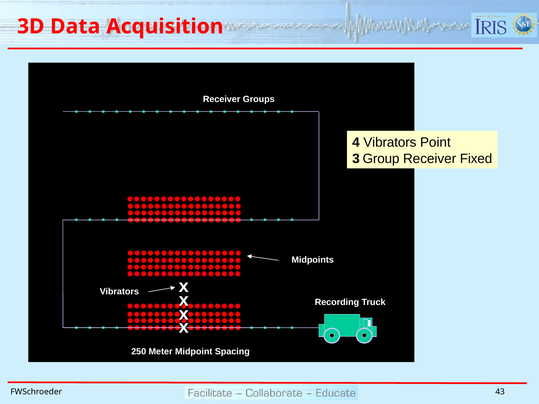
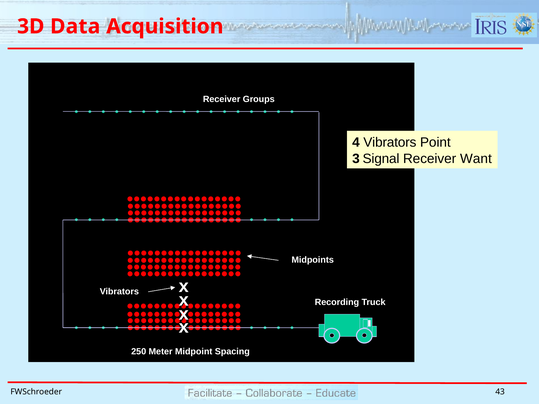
Group: Group -> Signal
Fixed: Fixed -> Want
